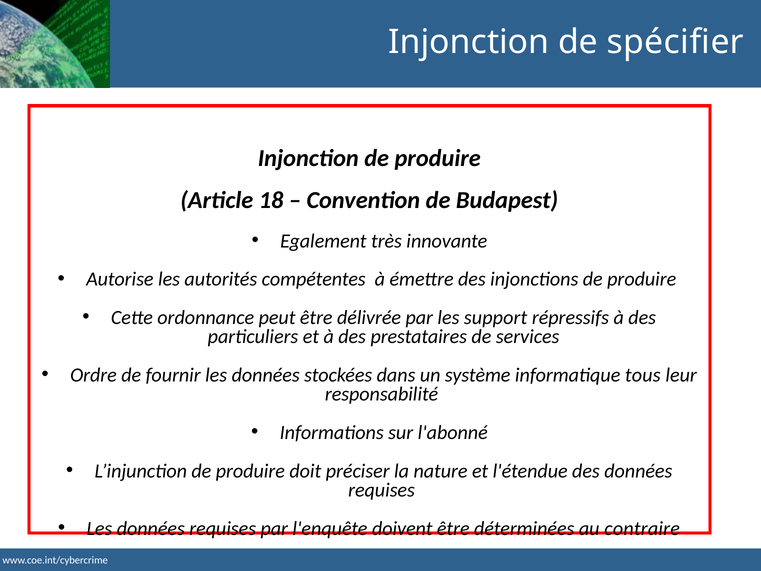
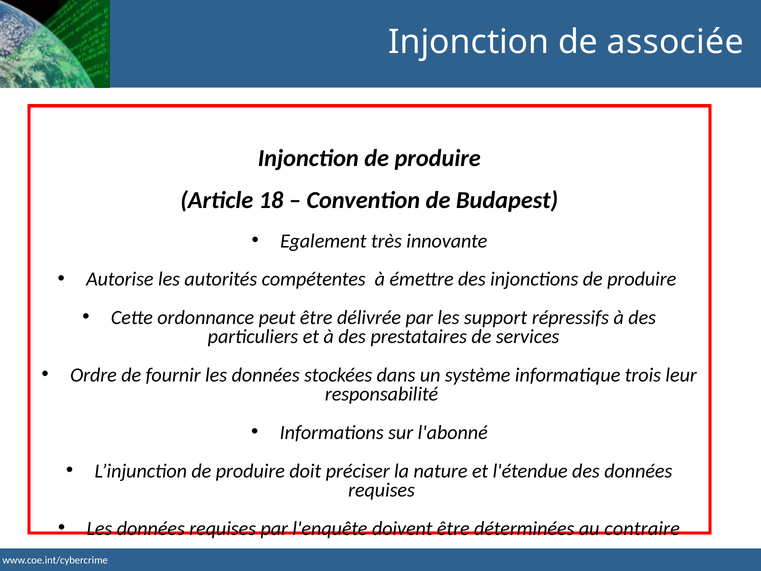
spécifier: spécifier -> associée
tous: tous -> trois
